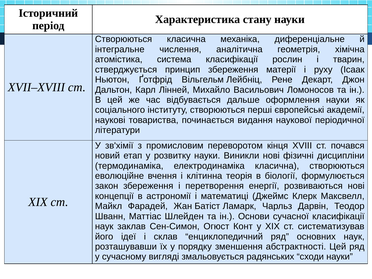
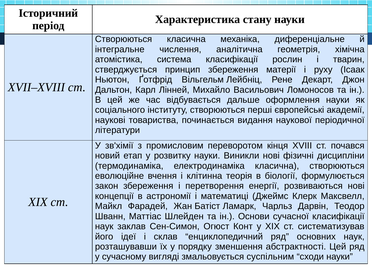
радянських: радянських -> суспільним
